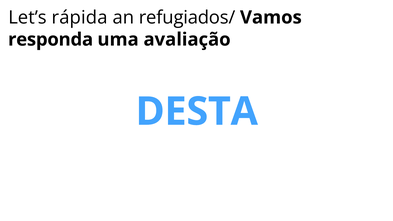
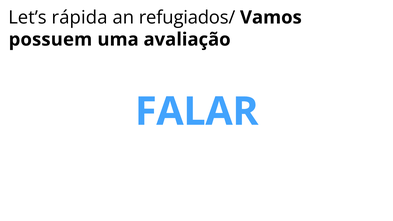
responda: responda -> possuem
DESTA: DESTA -> FALAR
